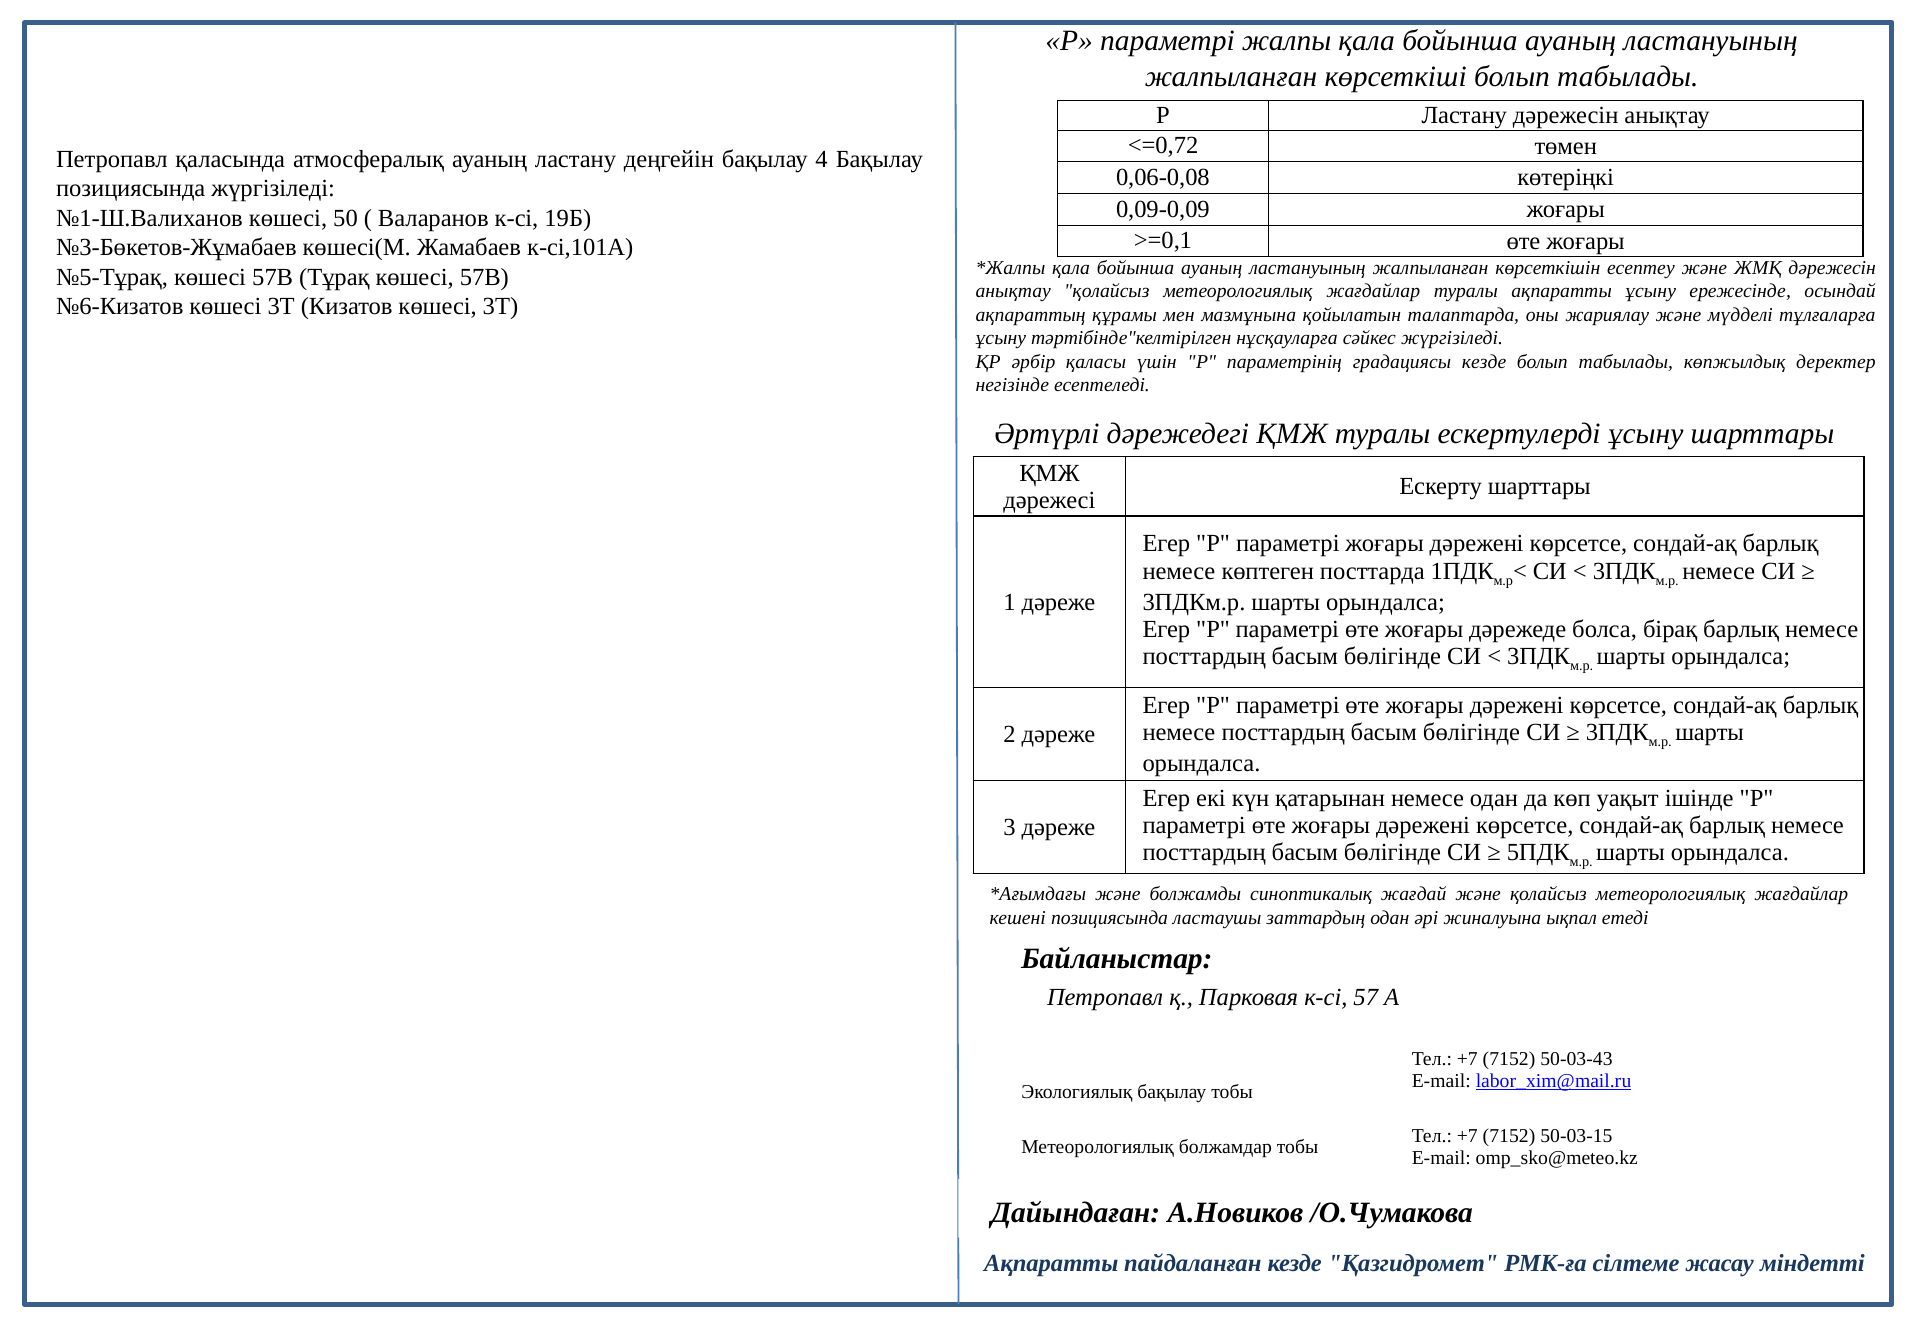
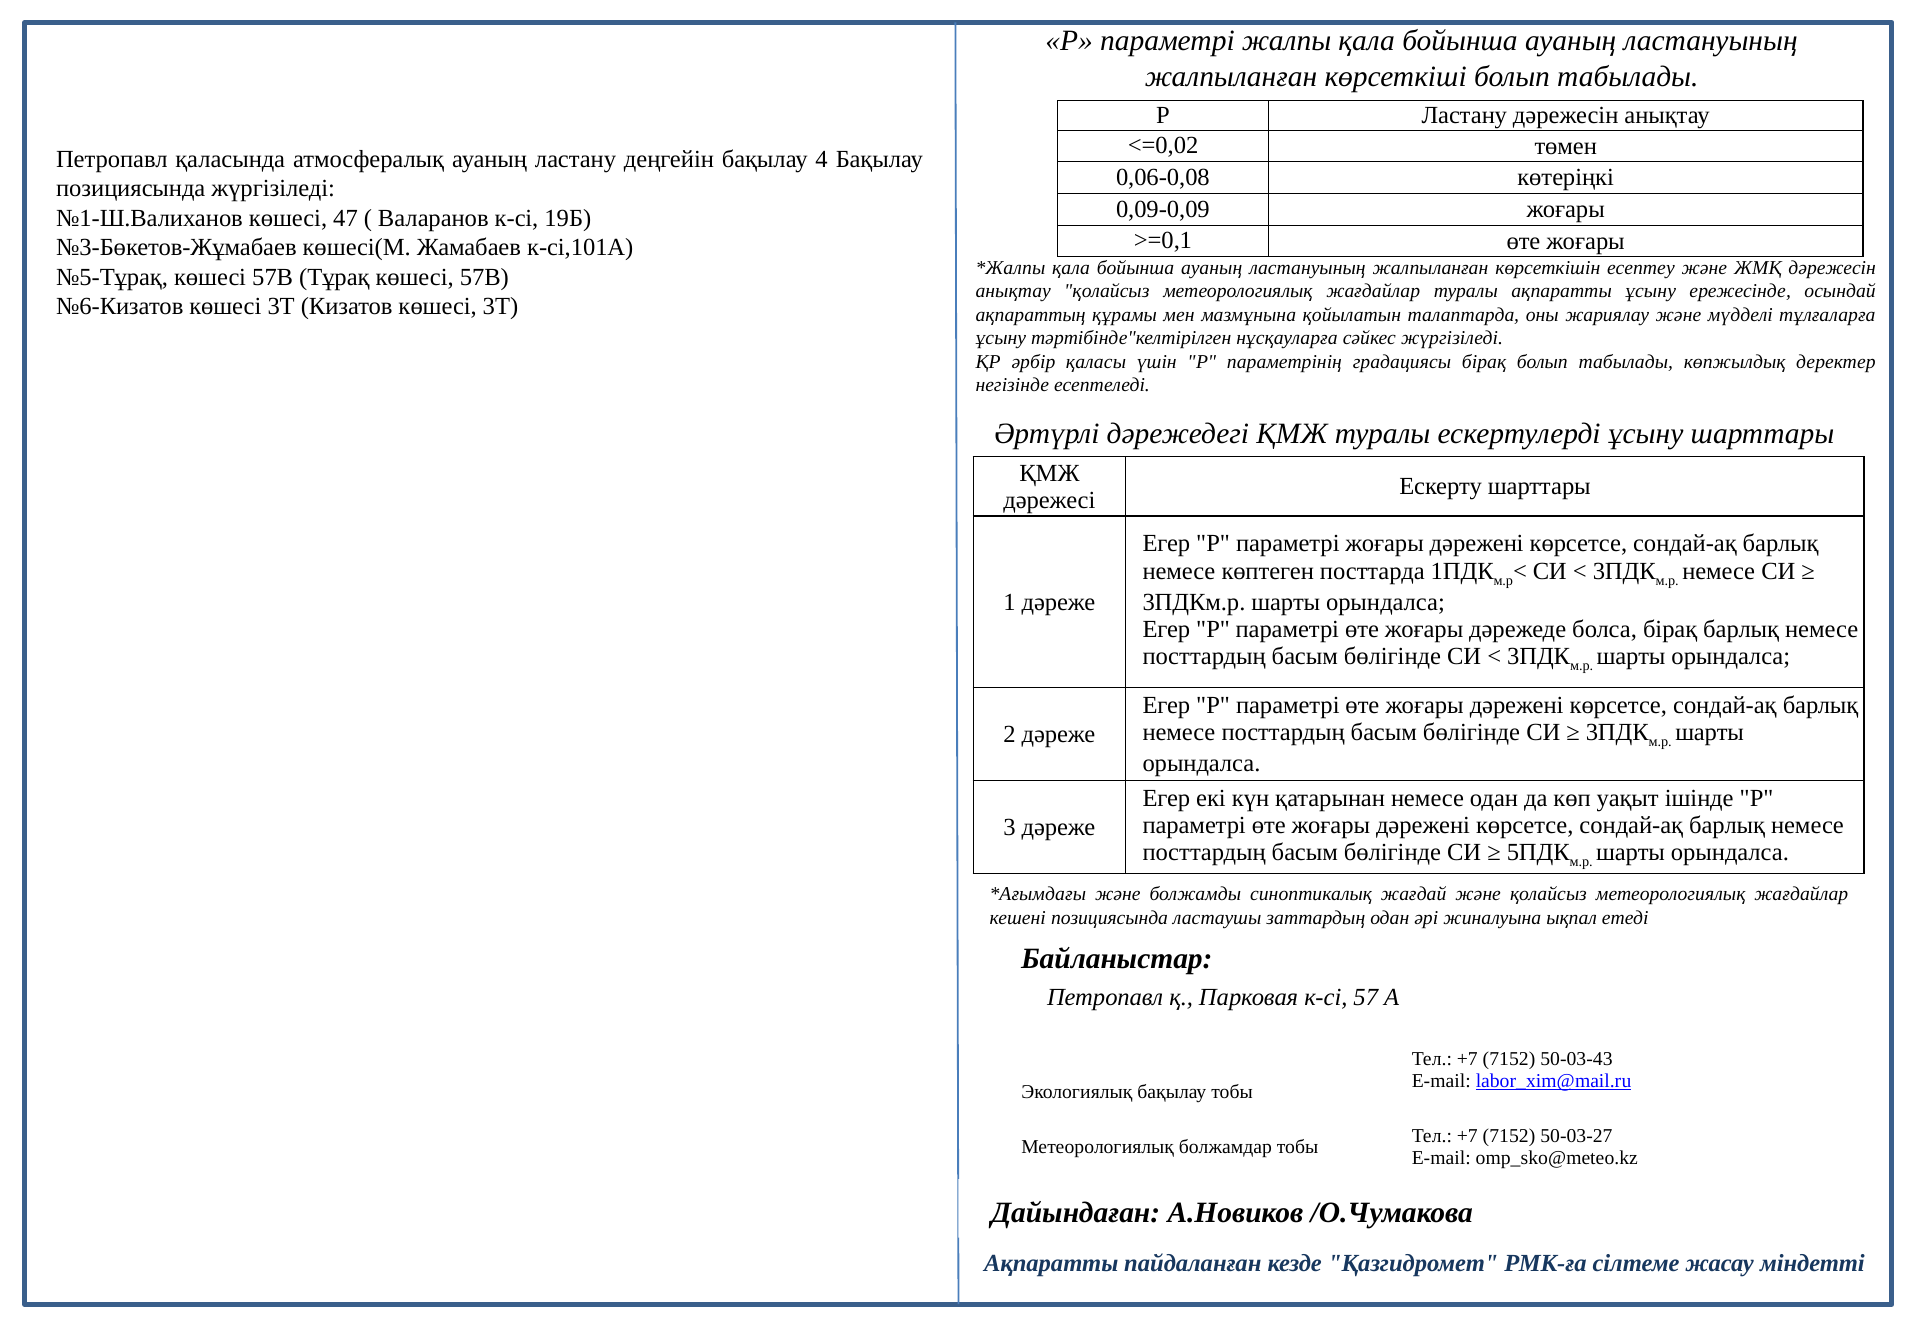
<=0,72: <=0,72 -> <=0,02
50: 50 -> 47
градациясы кезде: кезде -> бірақ
50-03-15: 50-03-15 -> 50-03-27
